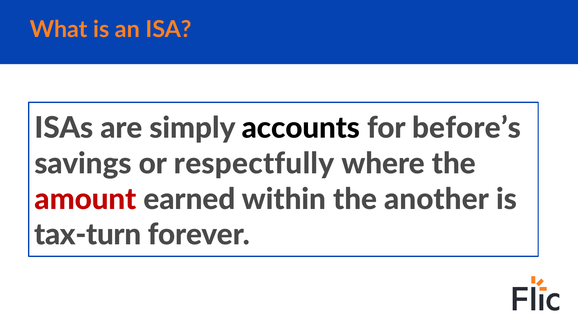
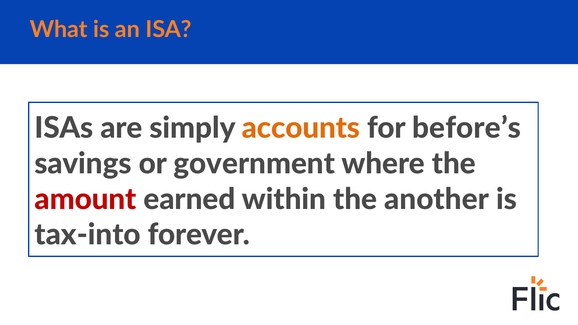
accounts colour: black -> orange
respectfully: respectfully -> government
tax-turn: tax-turn -> tax-into
